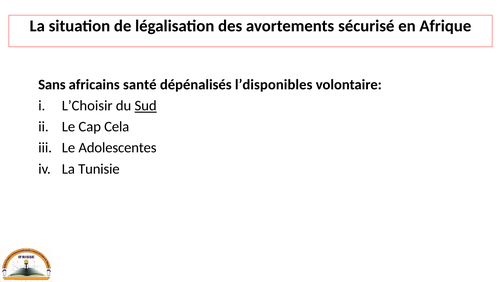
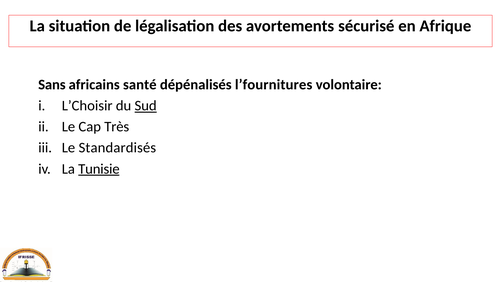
l’disponibles: l’disponibles -> l’fournitures
Cela: Cela -> Très
Adolescentes: Adolescentes -> Standardisés
Tunisie underline: none -> present
